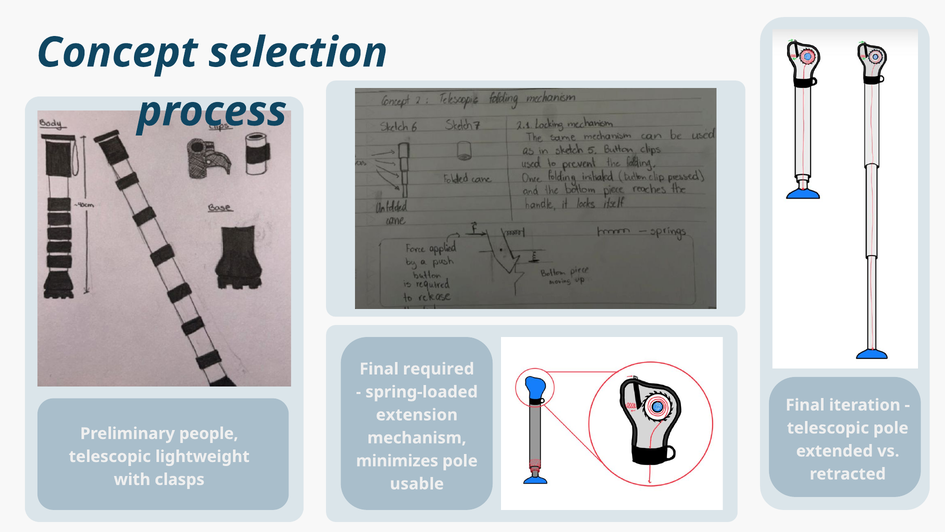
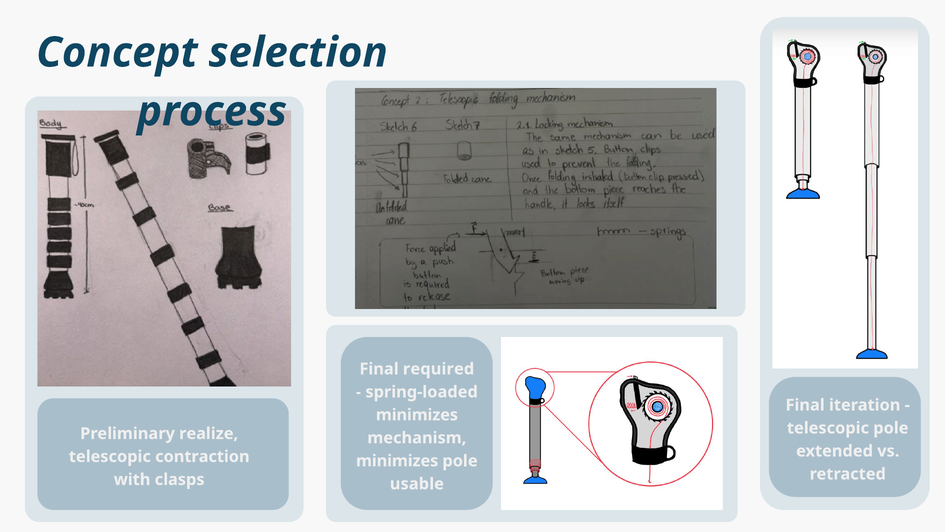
extension at (417, 415): extension -> minimizes
people: people -> realize
lightweight: lightweight -> contraction
